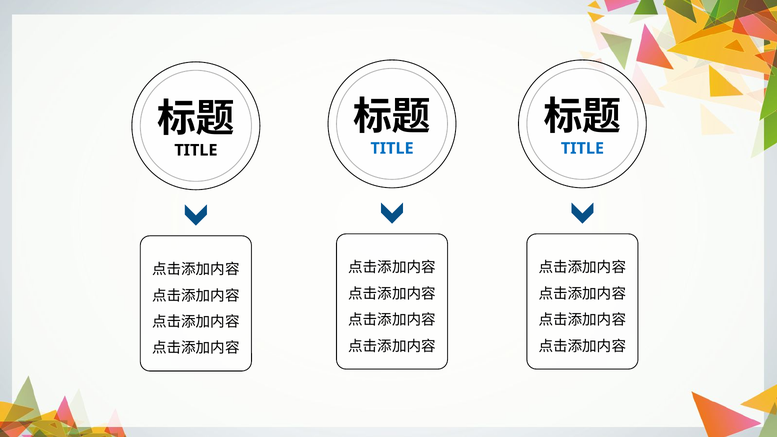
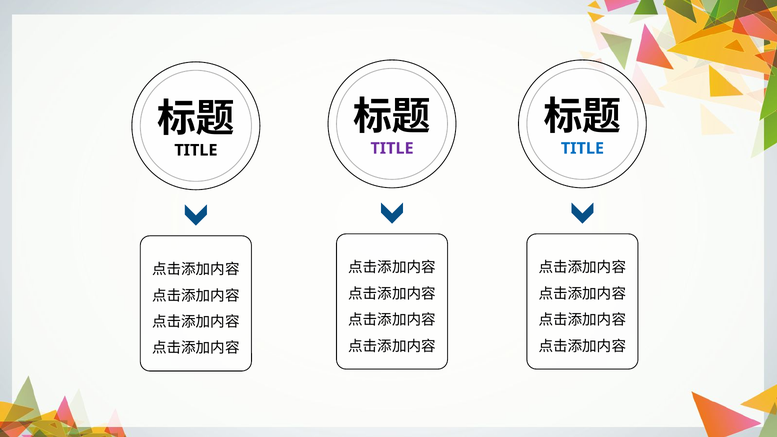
TITLE at (392, 148) colour: blue -> purple
